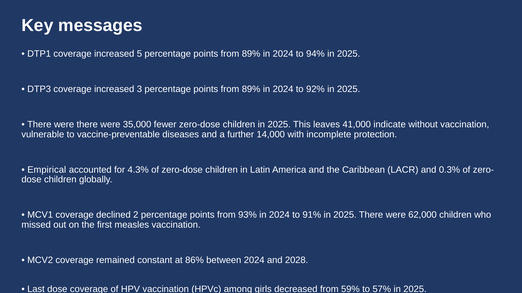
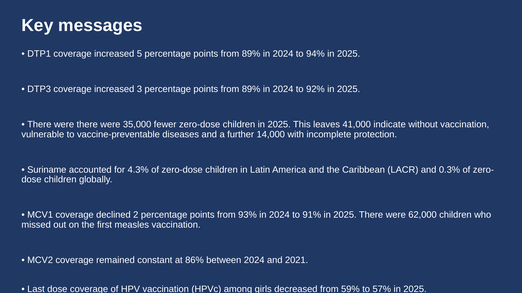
Empirical: Empirical -> Suriname
2028: 2028 -> 2021
